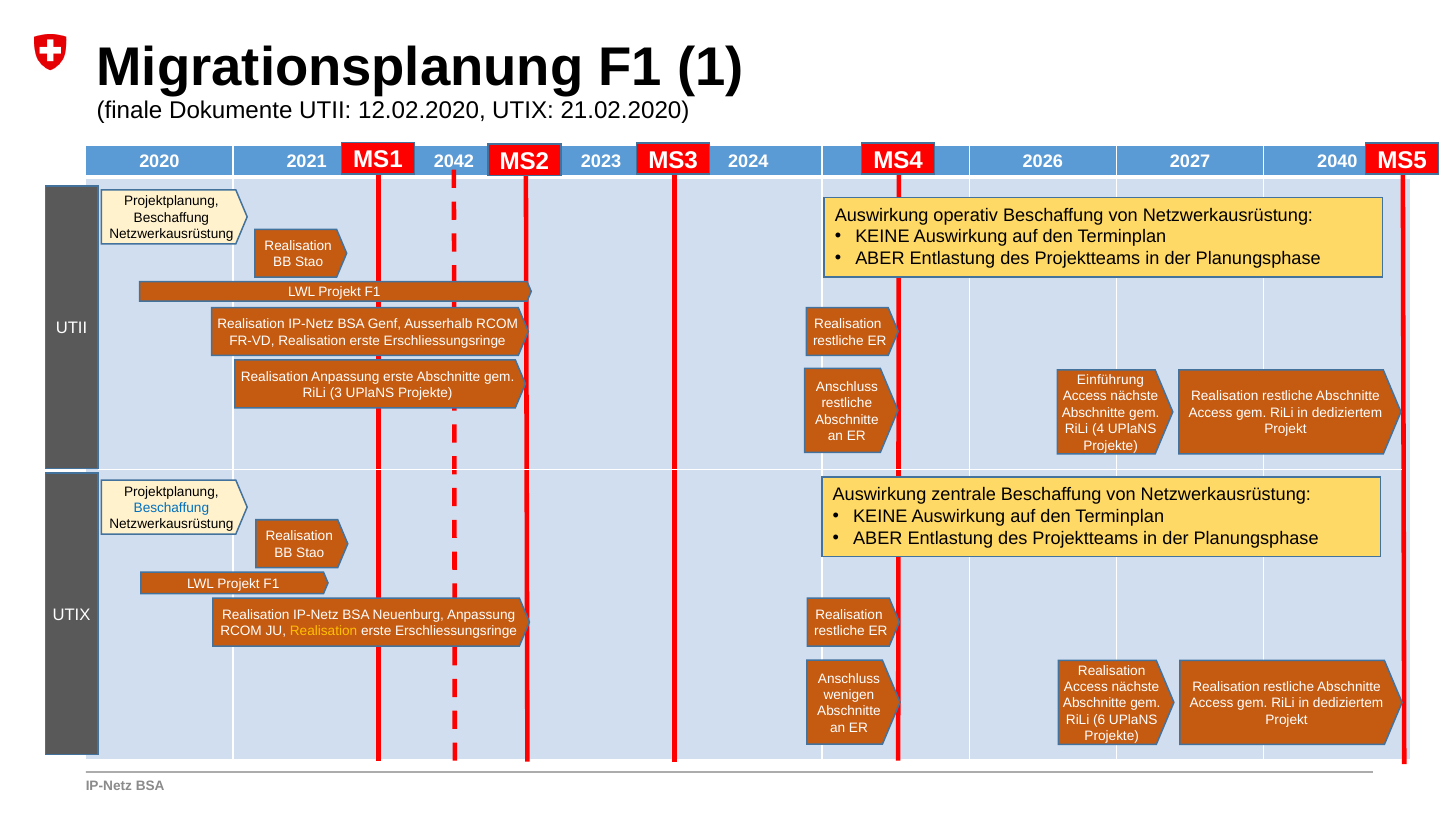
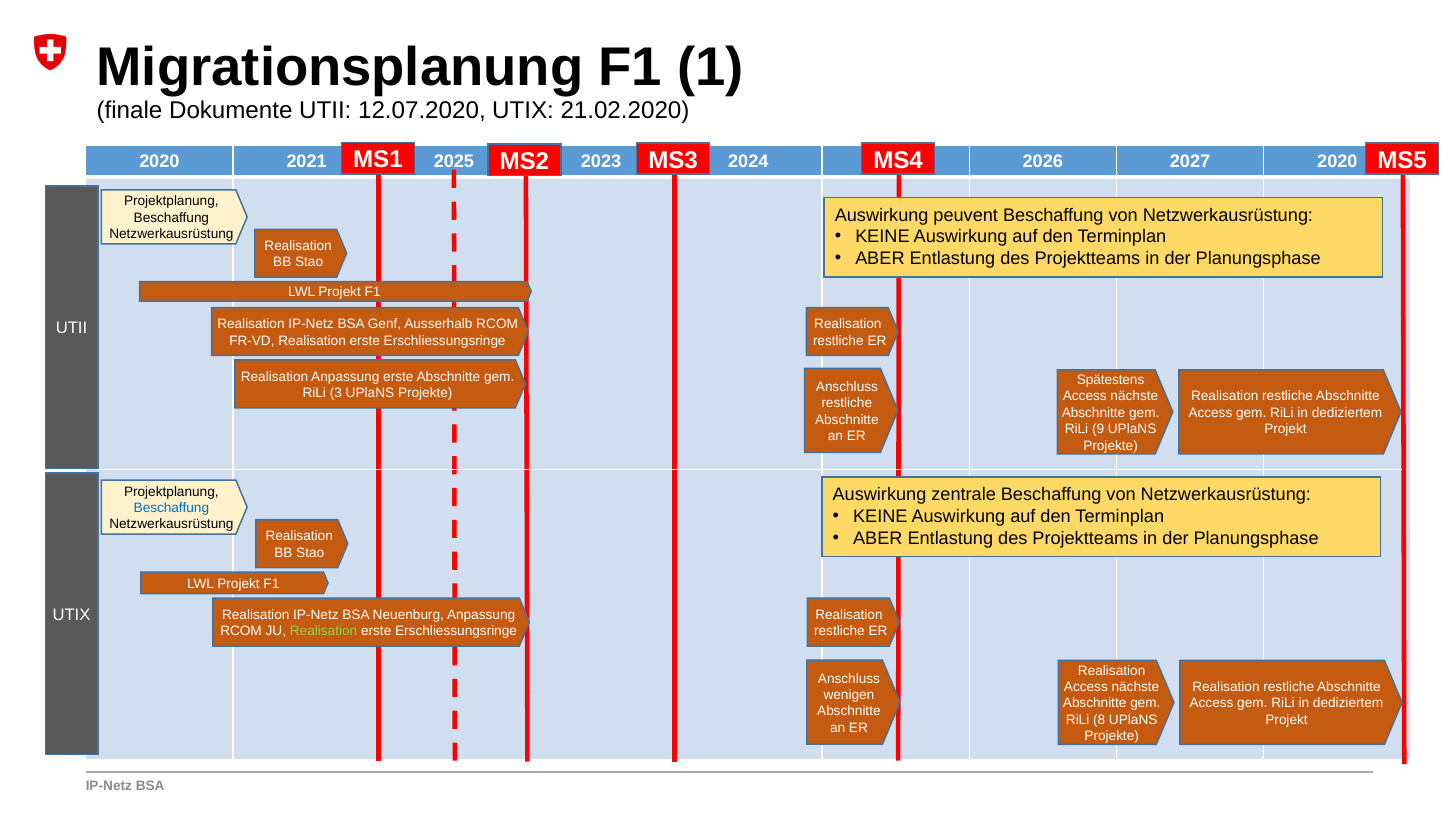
12.02.2020: 12.02.2020 -> 12.07.2020
2021 2042: 2042 -> 2025
2027 2040: 2040 -> 2020
operativ: operativ -> peuvent
Einführung: Einführung -> Spätestens
4: 4 -> 9
Realisation at (324, 631) colour: yellow -> light green
6: 6 -> 8
